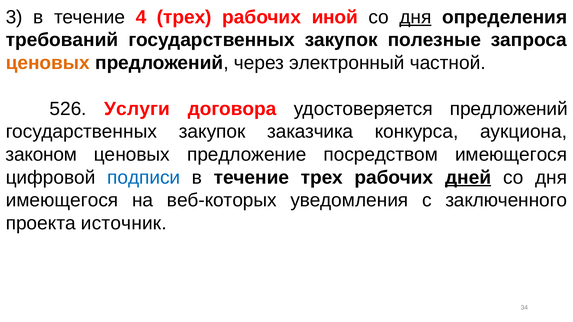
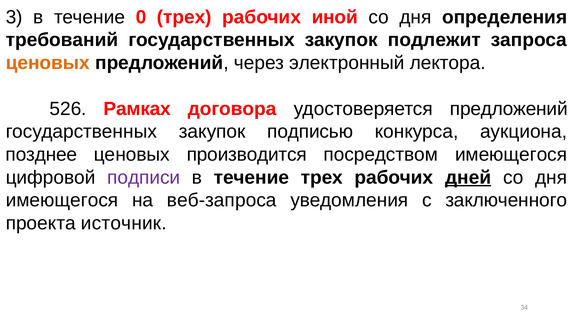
4: 4 -> 0
дня at (415, 17) underline: present -> none
полезные: полезные -> подлежит
частной: частной -> лектора
Услуги: Услуги -> Рамках
заказчика: заказчика -> подписью
законом: законом -> позднее
предложение: предложение -> производится
подписи colour: blue -> purple
веб-которых: веб-которых -> веб-запроса
